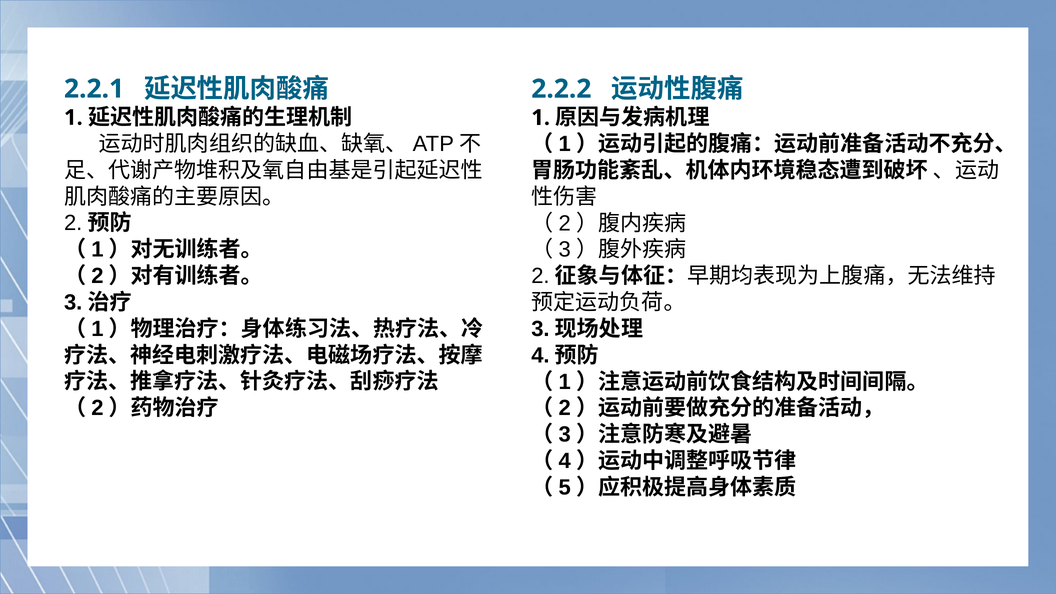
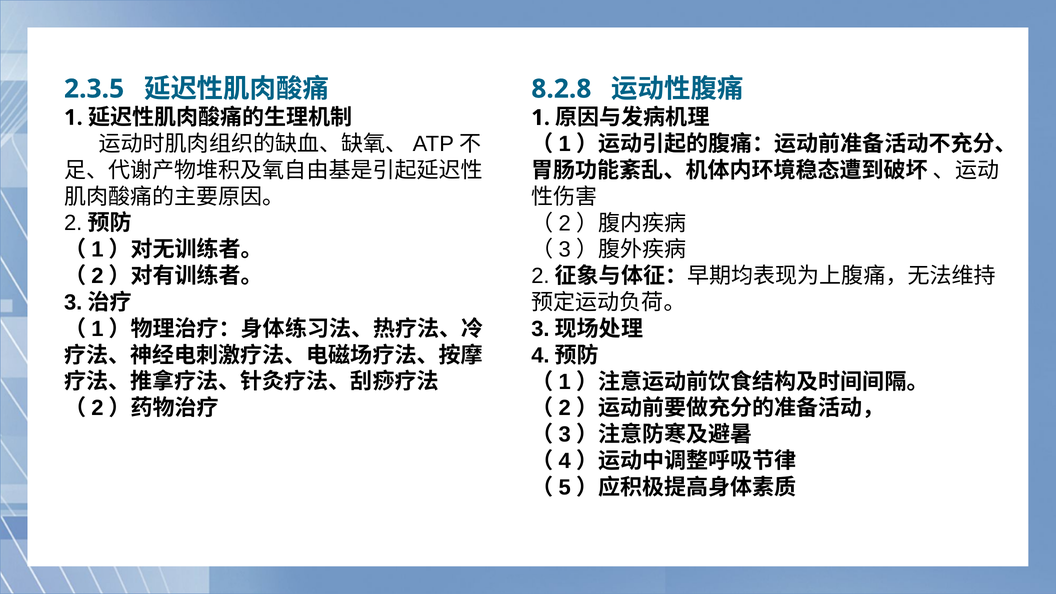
2.2.1: 2.2.1 -> 2.3.5
2.2.2: 2.2.2 -> 8.2.8
